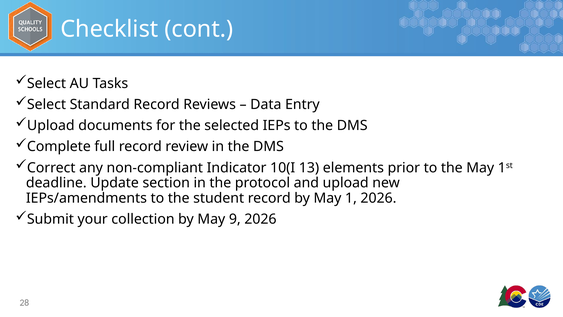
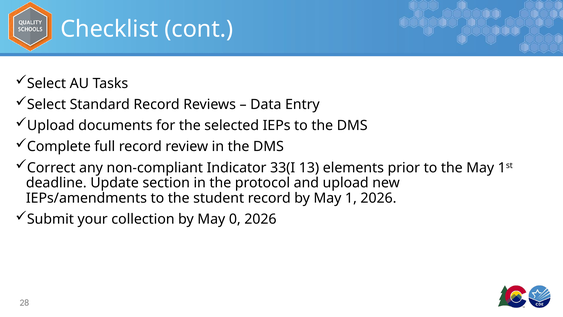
10(I: 10(I -> 33(I
9: 9 -> 0
